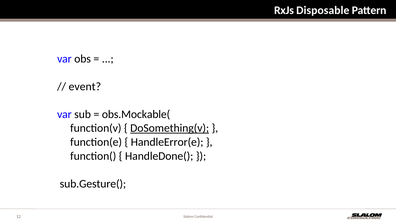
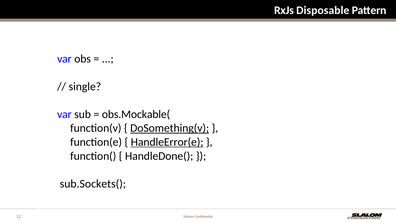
event: event -> single
HandleError(e underline: none -> present
sub.Gesture(: sub.Gesture( -> sub.Sockets(
